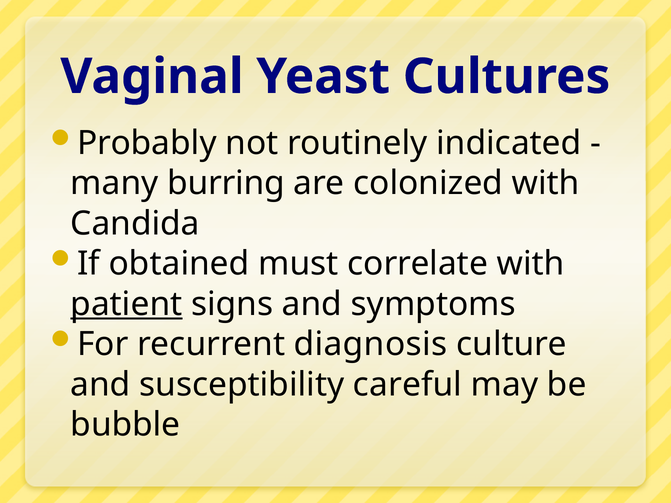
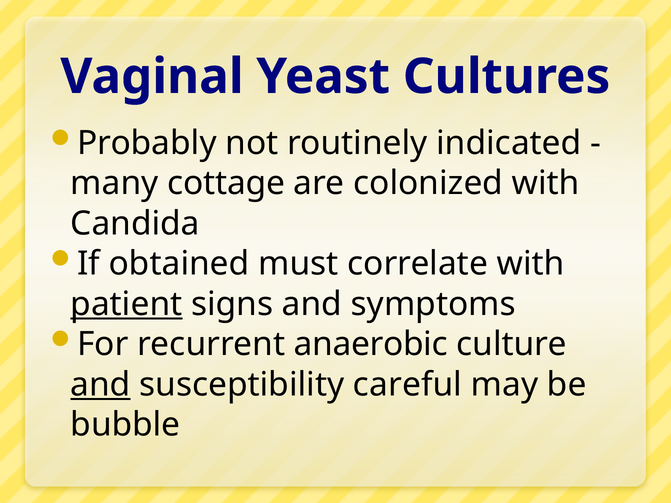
burring: burring -> cottage
diagnosis: diagnosis -> anaerobic
and at (101, 385) underline: none -> present
